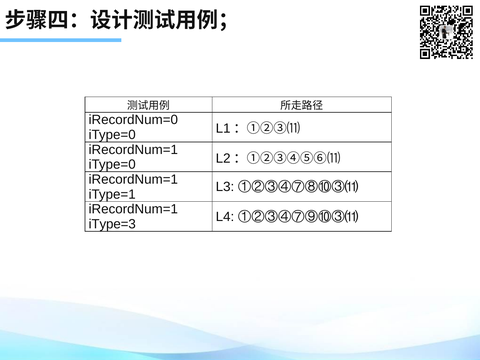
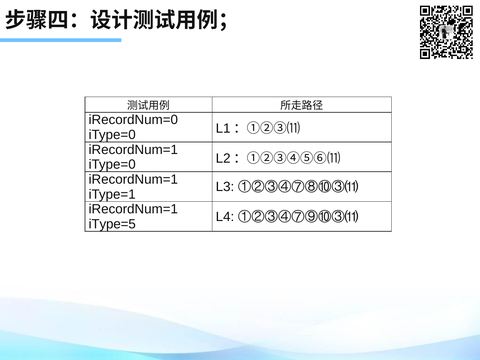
iType=3: iType=3 -> iType=5
